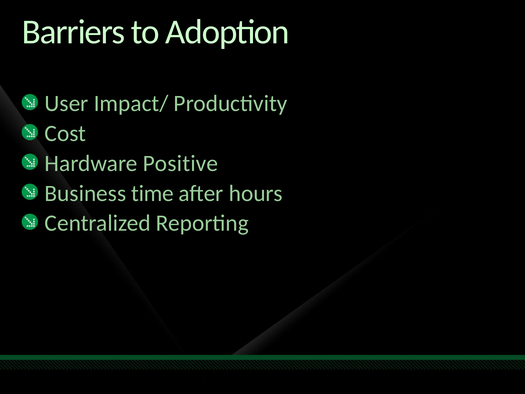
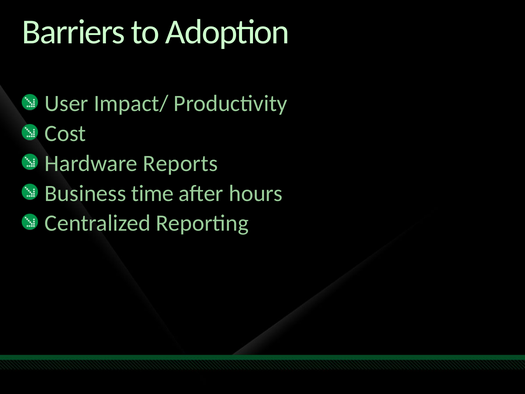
Positive: Positive -> Reports
